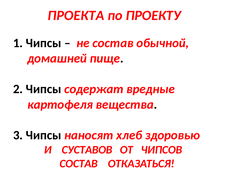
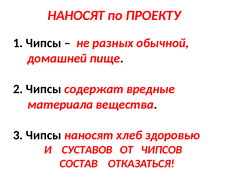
ПРОЕКТА at (76, 15): ПРОЕКТА -> НАНОСЯТ
не состав: состав -> разных
картофеля: картофеля -> материала
